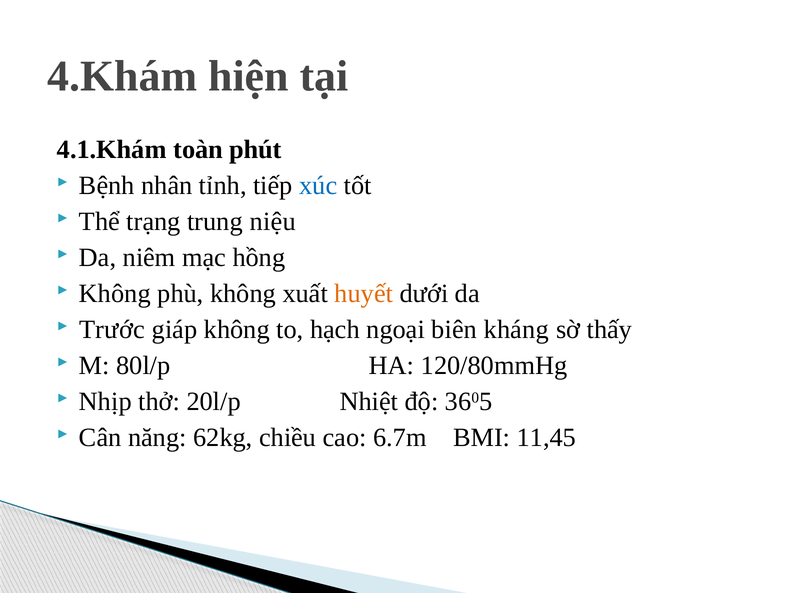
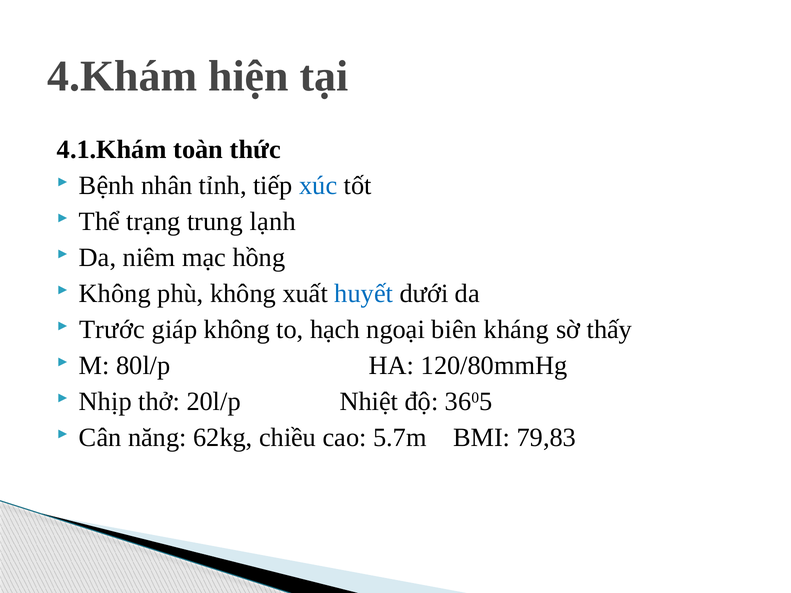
phút: phút -> thức
niệu: niệu -> lạnh
huyết colour: orange -> blue
6.7m: 6.7m -> 5.7m
11,45: 11,45 -> 79,83
